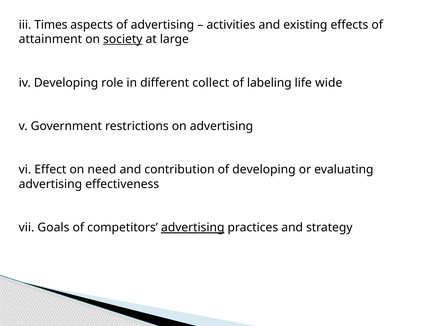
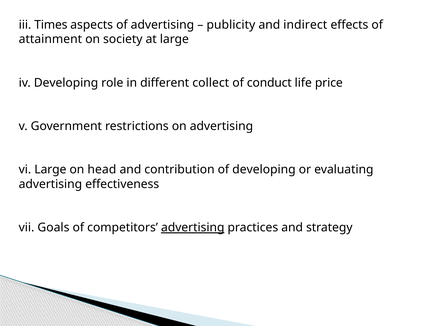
activities: activities -> publicity
existing: existing -> indirect
society underline: present -> none
labeling: labeling -> conduct
wide: wide -> price
vi Effect: Effect -> Large
need: need -> head
